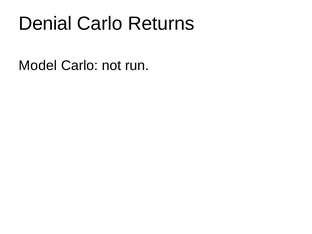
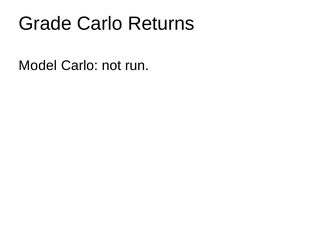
Denial: Denial -> Grade
